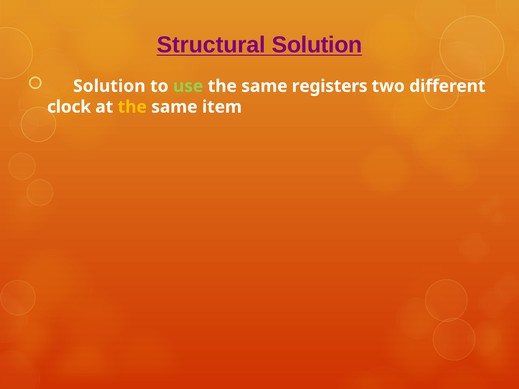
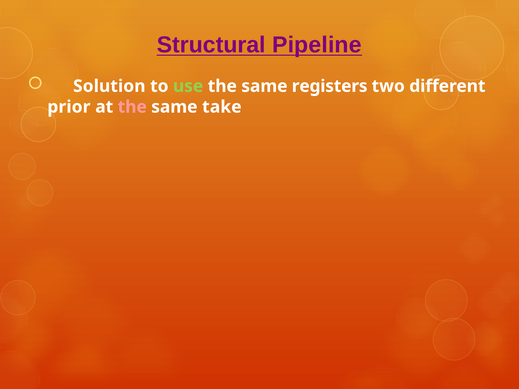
Structural Solution: Solution -> Pipeline
clock: clock -> prior
the at (132, 107) colour: yellow -> pink
item: item -> take
